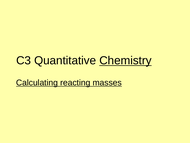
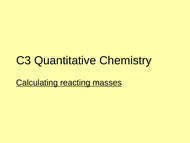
Chemistry underline: present -> none
